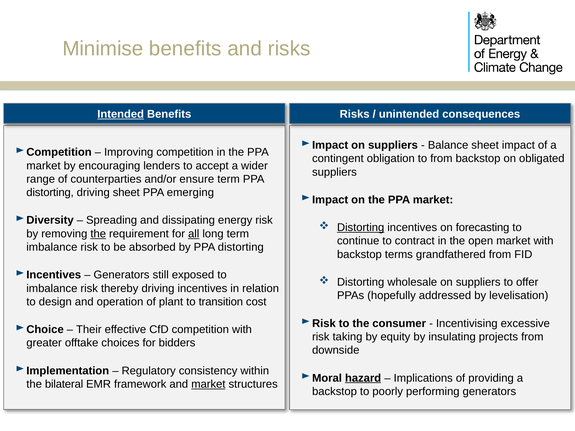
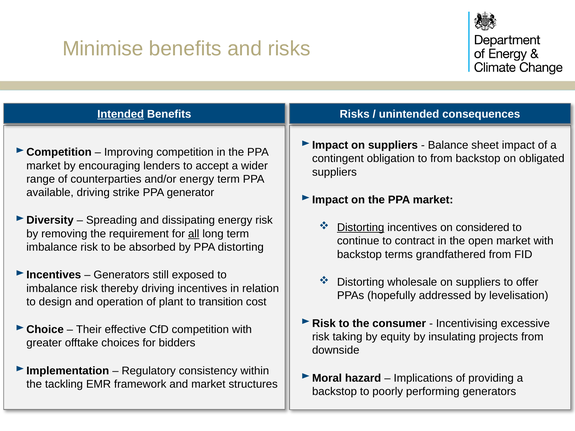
and/or ensure: ensure -> energy
distorting at (50, 193): distorting -> available
driving sheet: sheet -> strike
emerging: emerging -> generator
forecasting: forecasting -> considered
the at (98, 234) underline: present -> none
hazard underline: present -> none
bilateral: bilateral -> tackling
market at (208, 384) underline: present -> none
